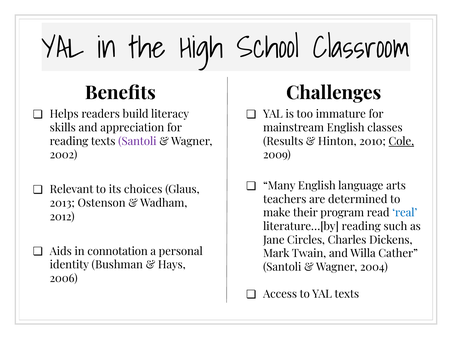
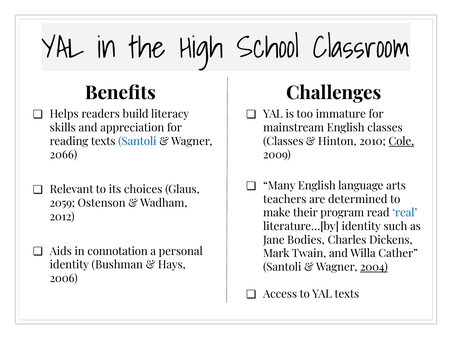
Santoli at (137, 141) colour: purple -> blue
Results at (283, 141): Results -> Classes
2002: 2002 -> 2066
2013: 2013 -> 2059
literature…[by reading: reading -> identity
Circles: Circles -> Bodies
2004 underline: none -> present
